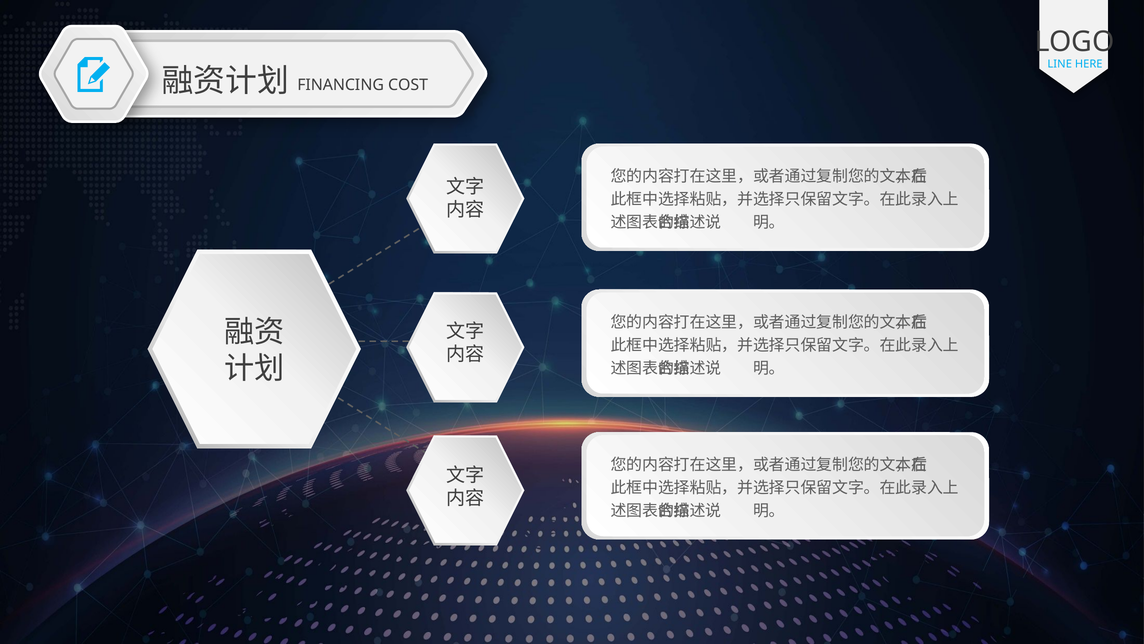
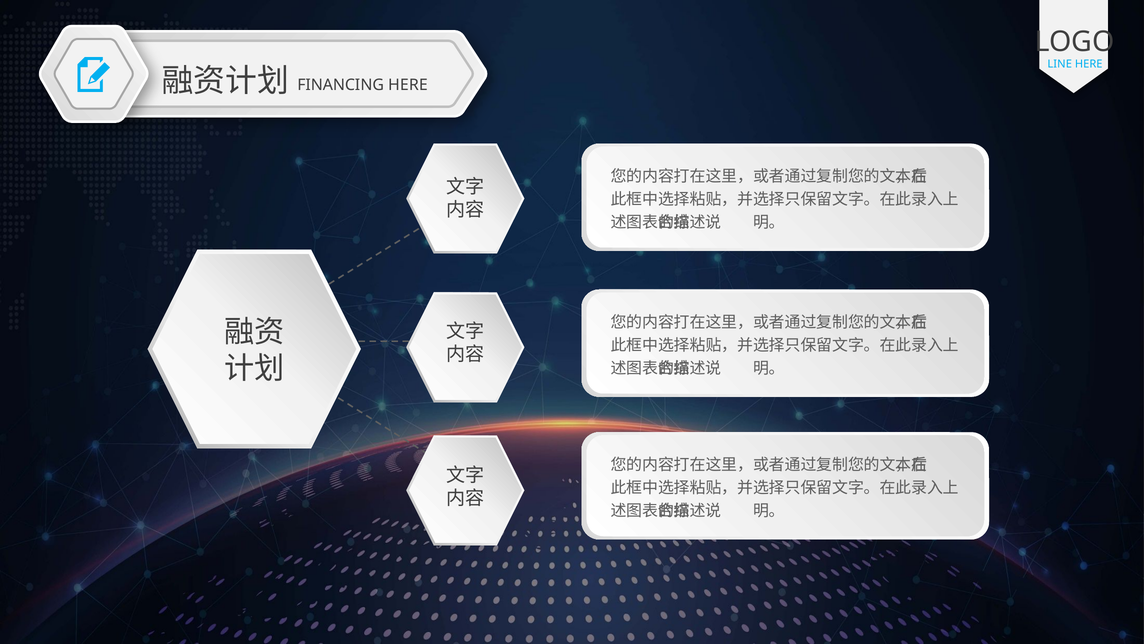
FINANCING COST: COST -> HERE
